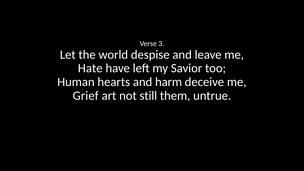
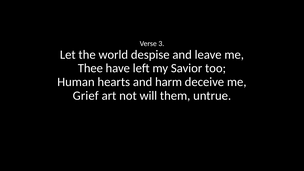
Hate: Hate -> Thee
still: still -> will
